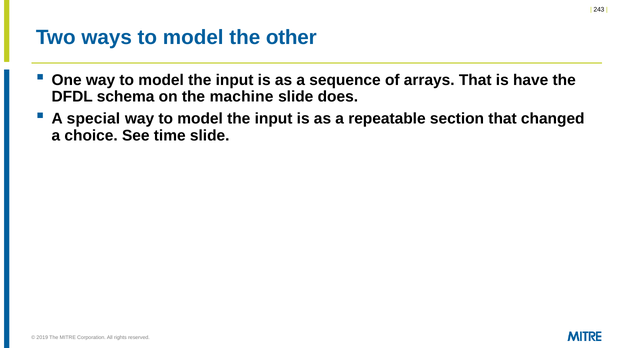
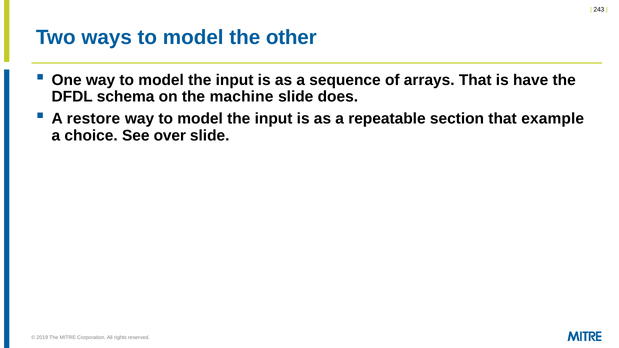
special: special -> restore
changed: changed -> example
time: time -> over
